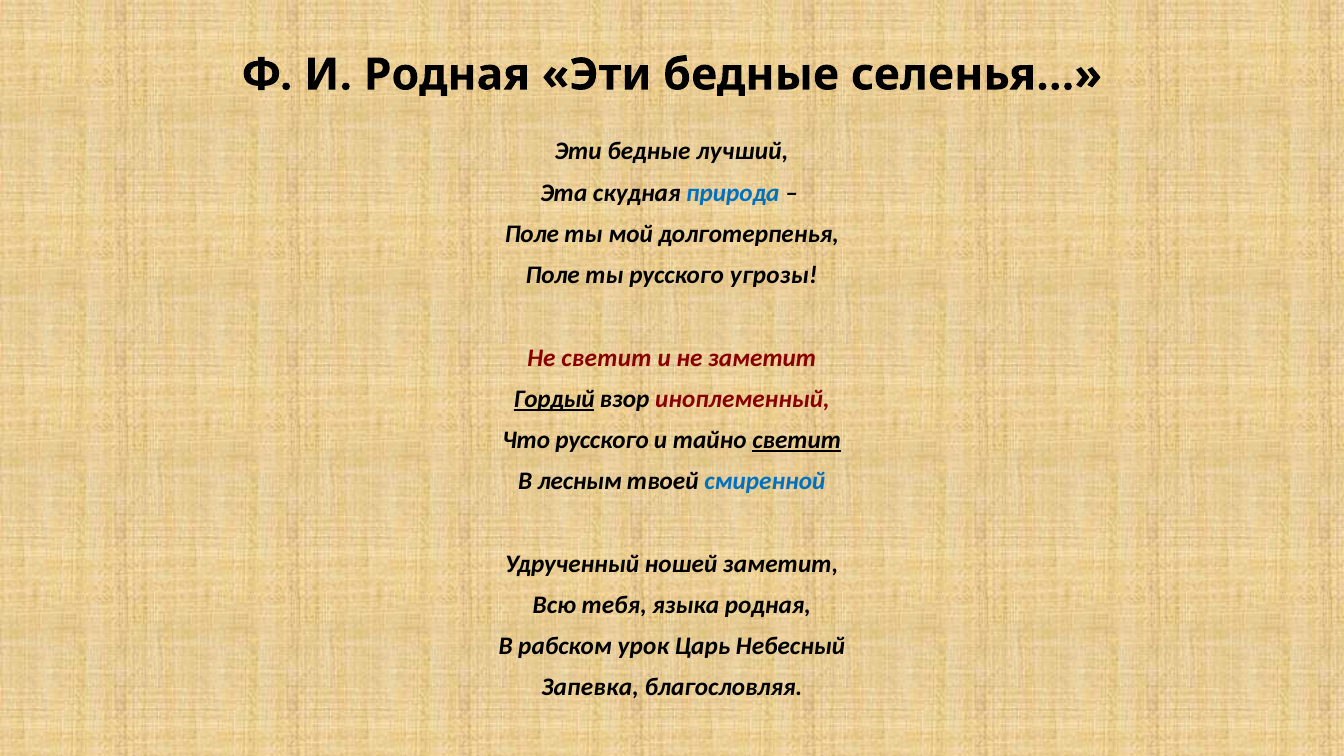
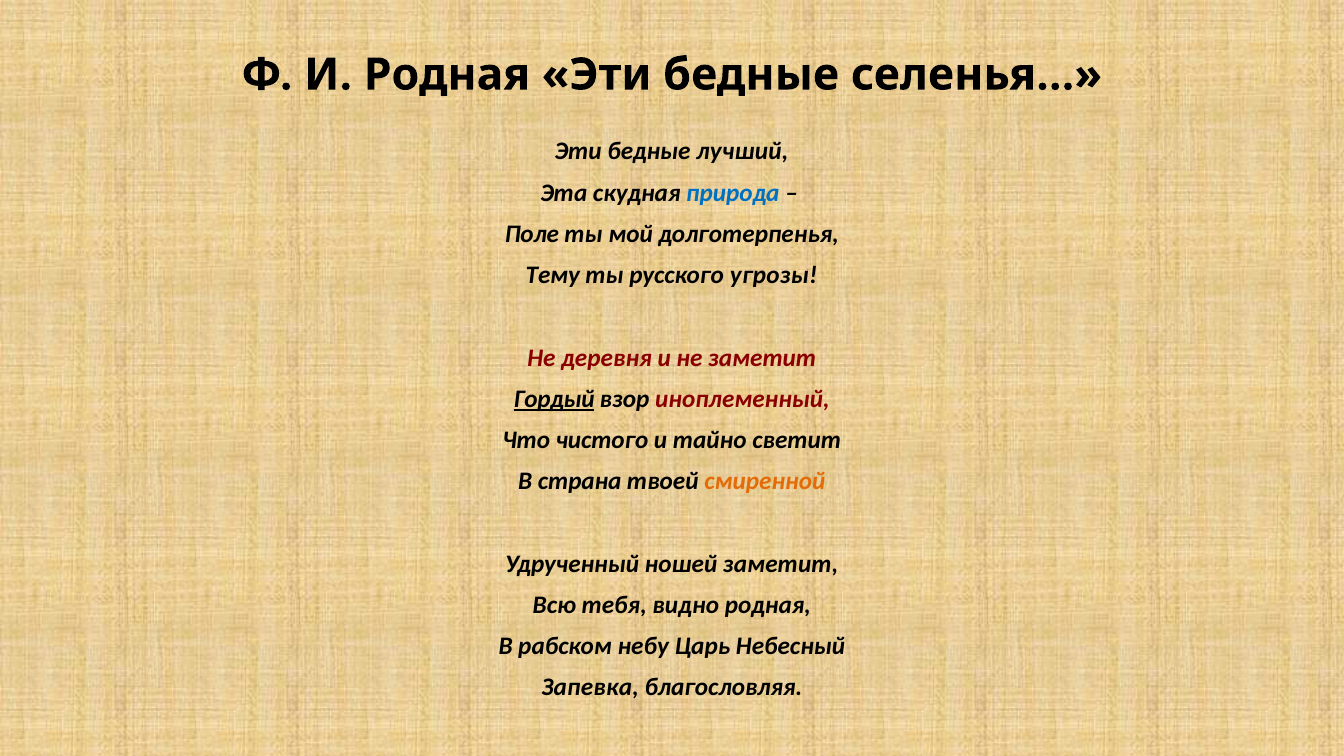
Поле at (553, 275): Поле -> Тему
Не светит: светит -> деревня
Что русского: русского -> чистого
светит at (797, 440) underline: present -> none
лесным: лесным -> страна
смиренной colour: blue -> orange
языка: языка -> видно
урок: урок -> небу
